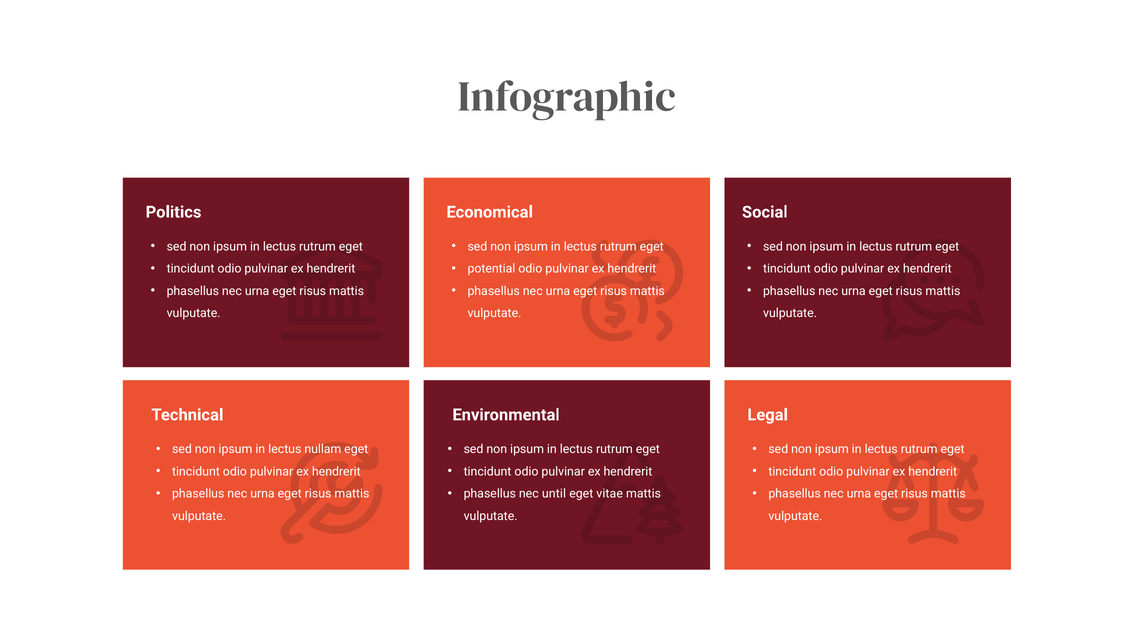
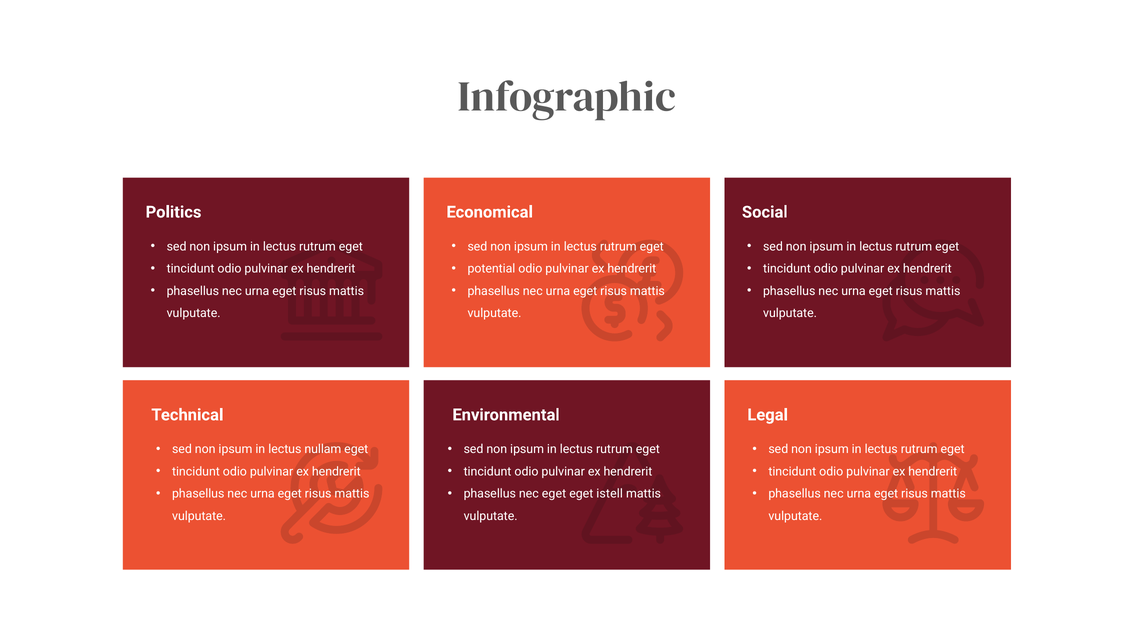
nec until: until -> eget
vitae: vitae -> istell
